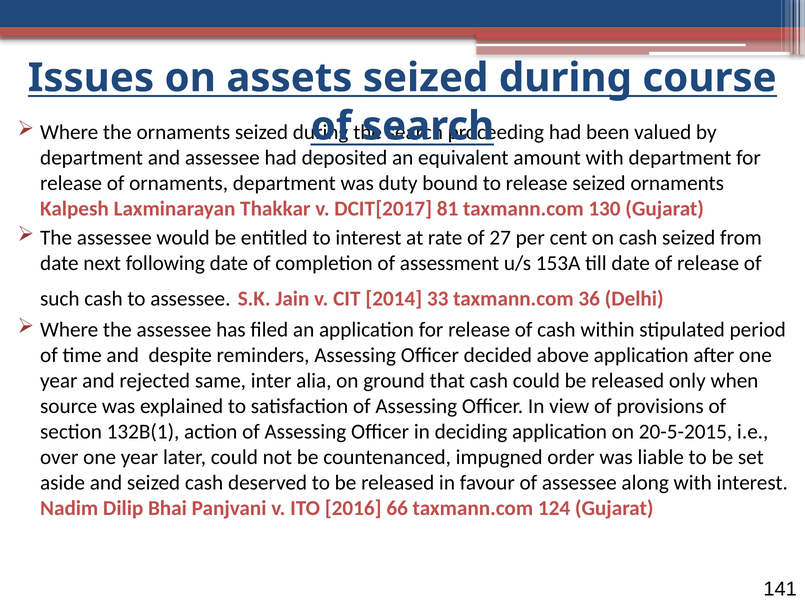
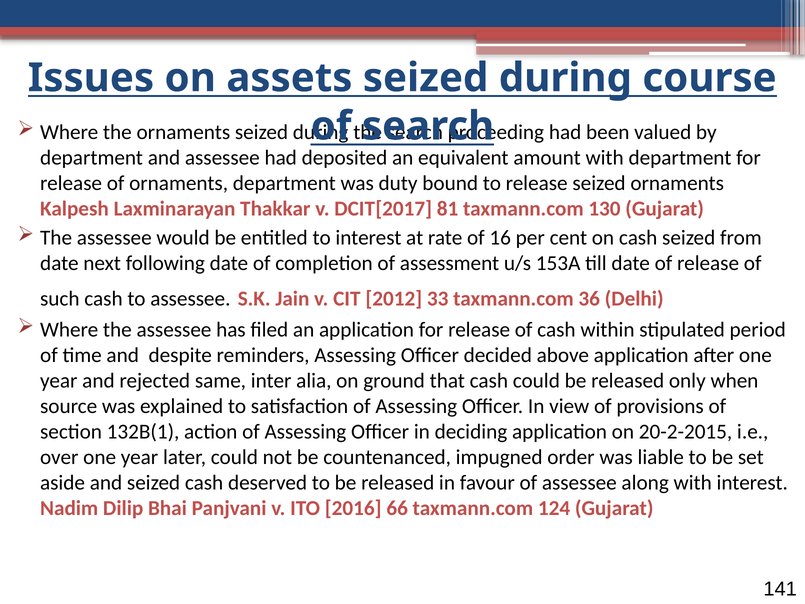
27: 27 -> 16
2014: 2014 -> 2012
20-5-2015: 20-5-2015 -> 20-2-2015
